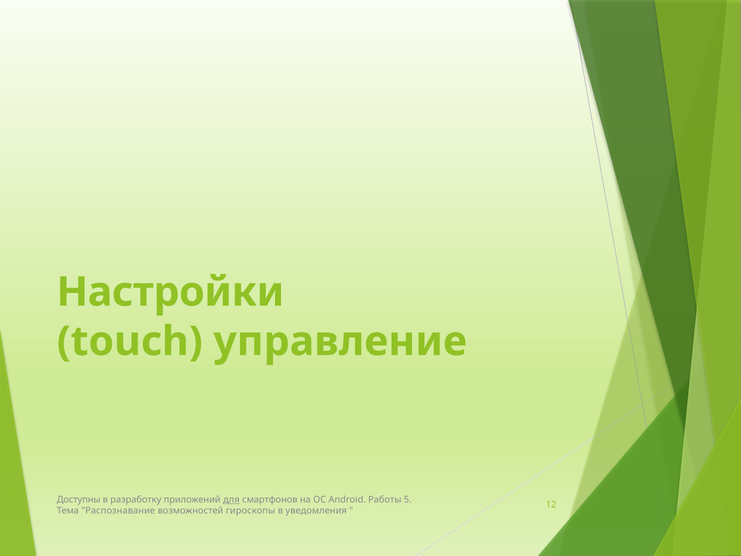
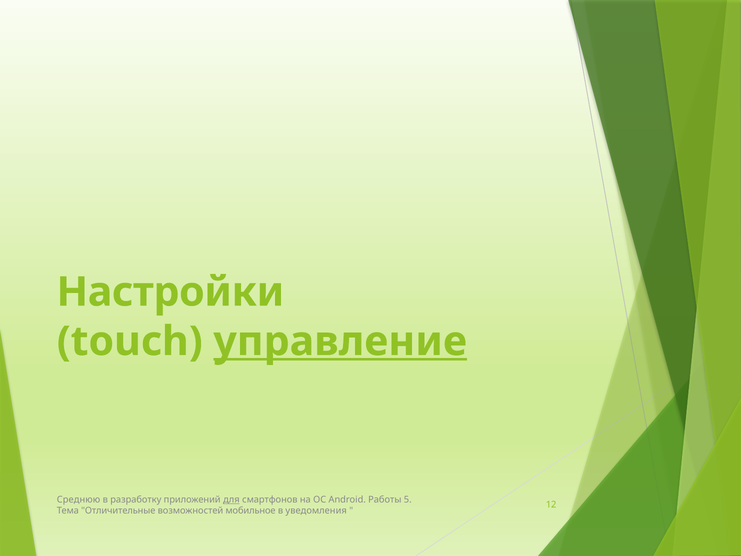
управление underline: none -> present
Доступны: Доступны -> Среднюю
Распознавание: Распознавание -> Отличительные
гироскопы: гироскопы -> мобильное
